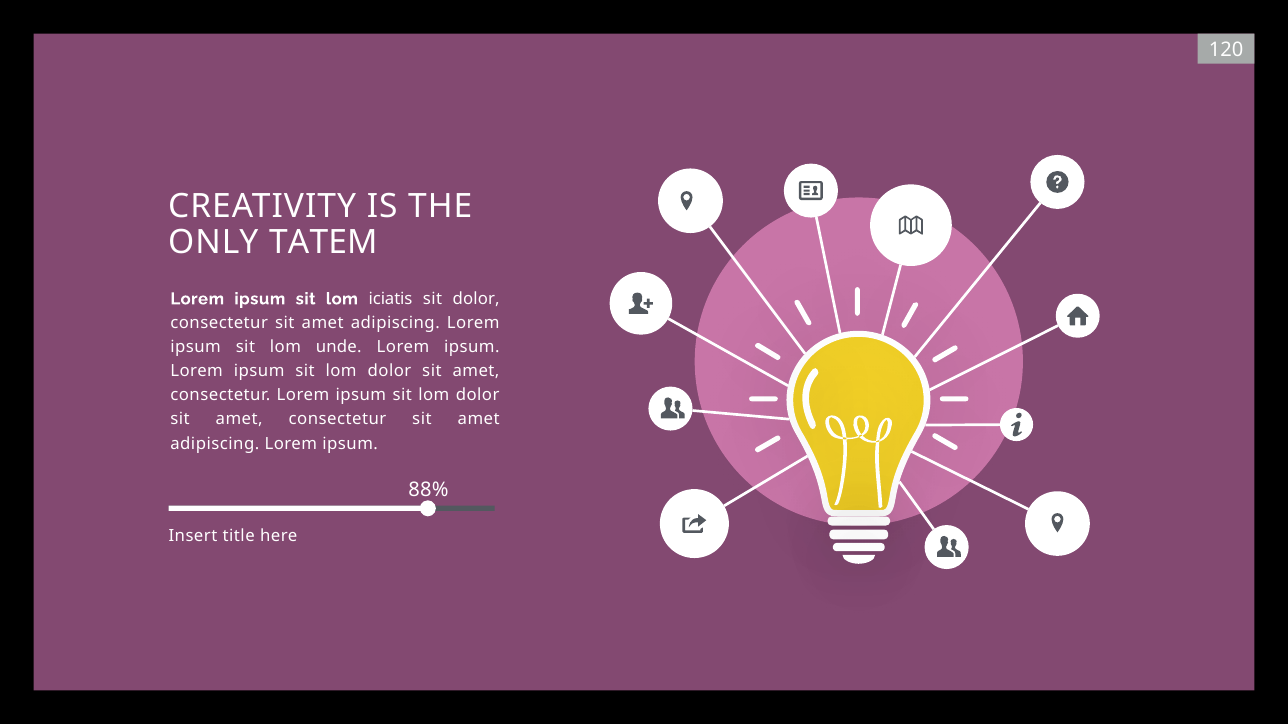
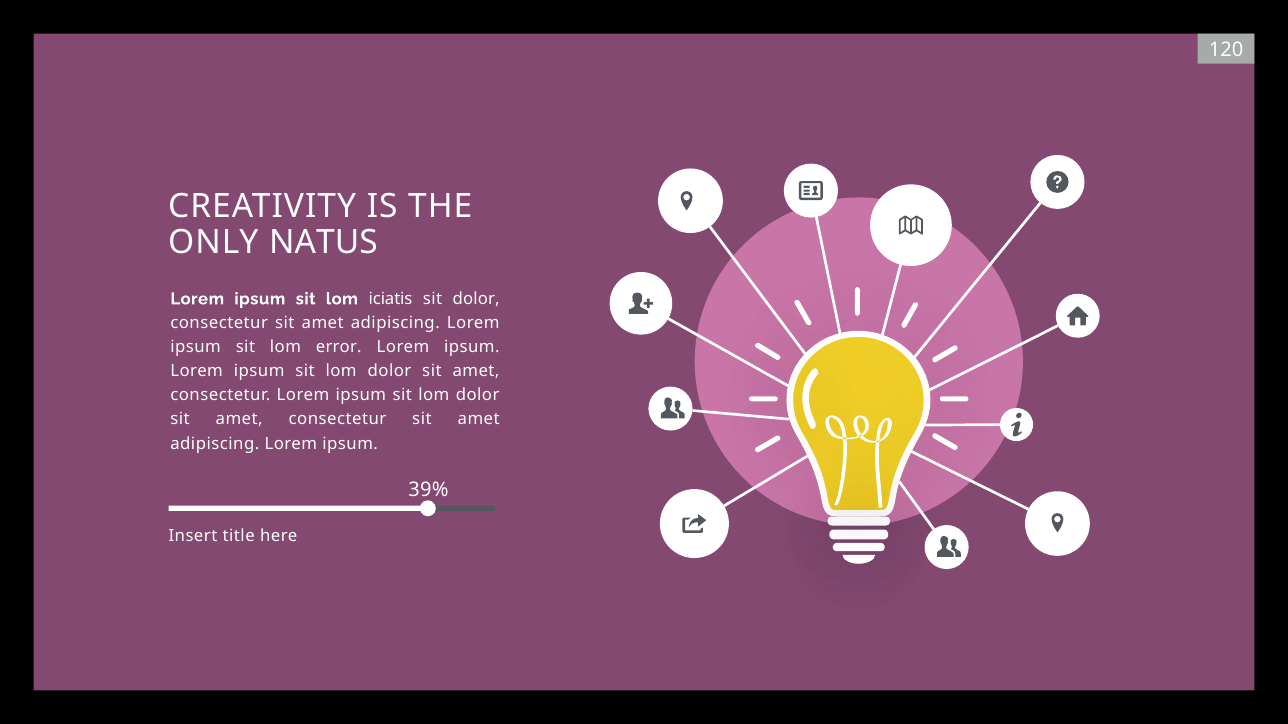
TATEM: TATEM -> NATUS
unde: unde -> error
88%: 88% -> 39%
